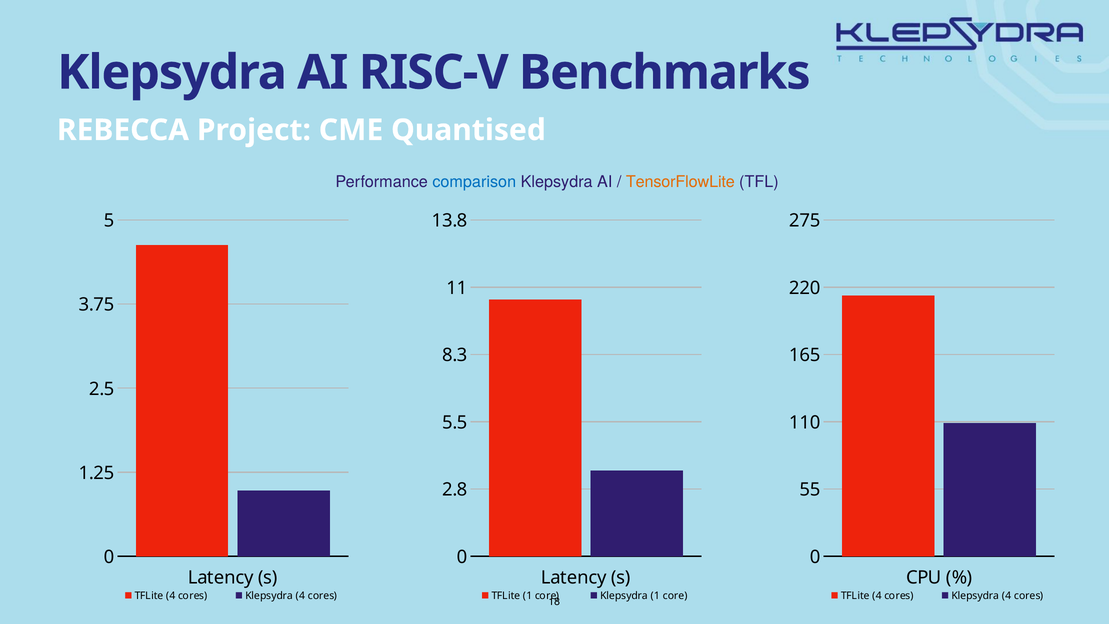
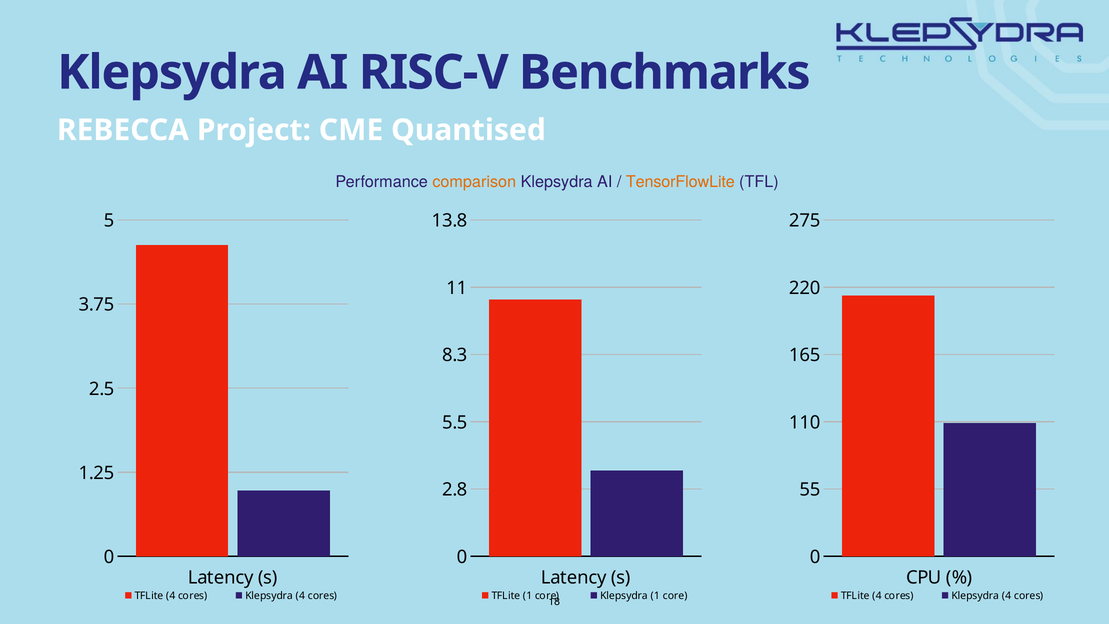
comparison colour: blue -> orange
